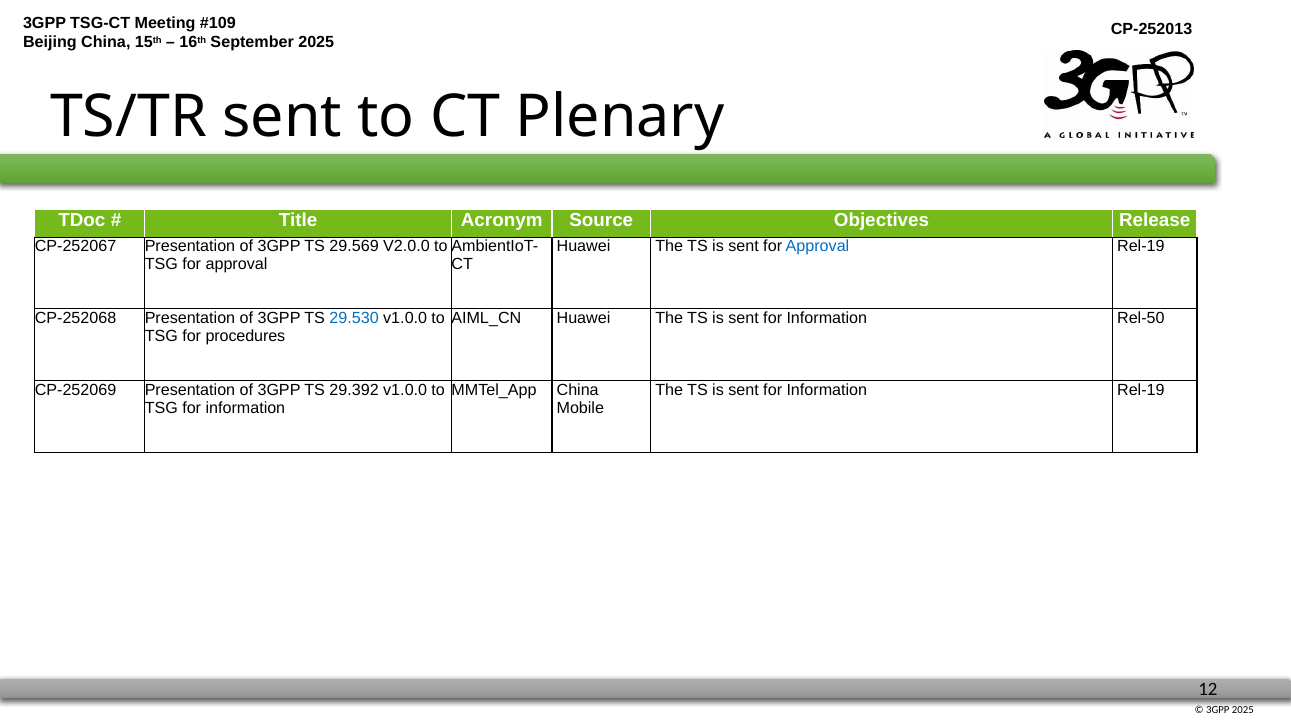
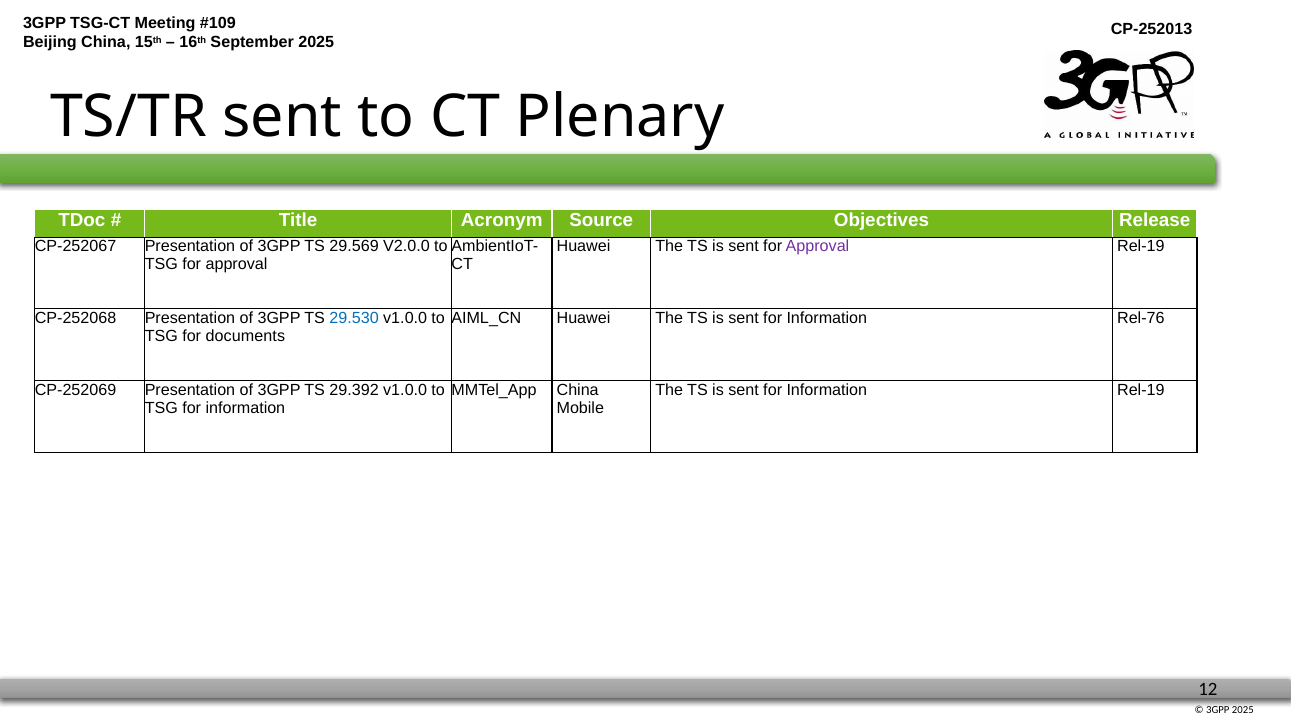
Approval at (817, 246) colour: blue -> purple
Rel-50: Rel-50 -> Rel-76
procedures: procedures -> documents
